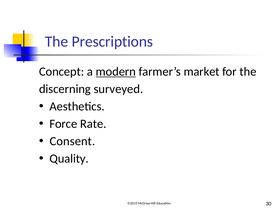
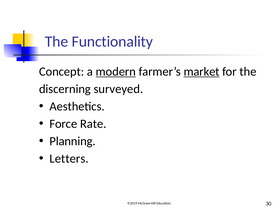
Prescriptions: Prescriptions -> Functionality
market underline: none -> present
Consent: Consent -> Planning
Quality: Quality -> Letters
